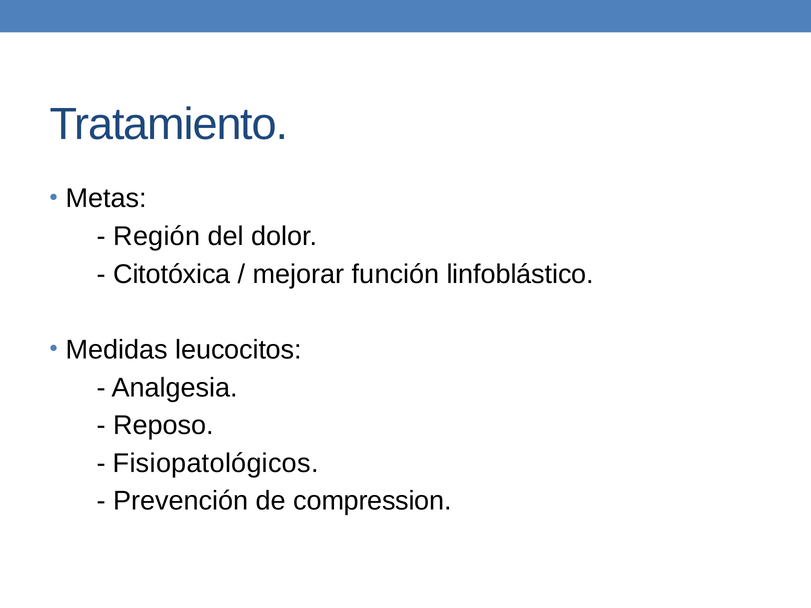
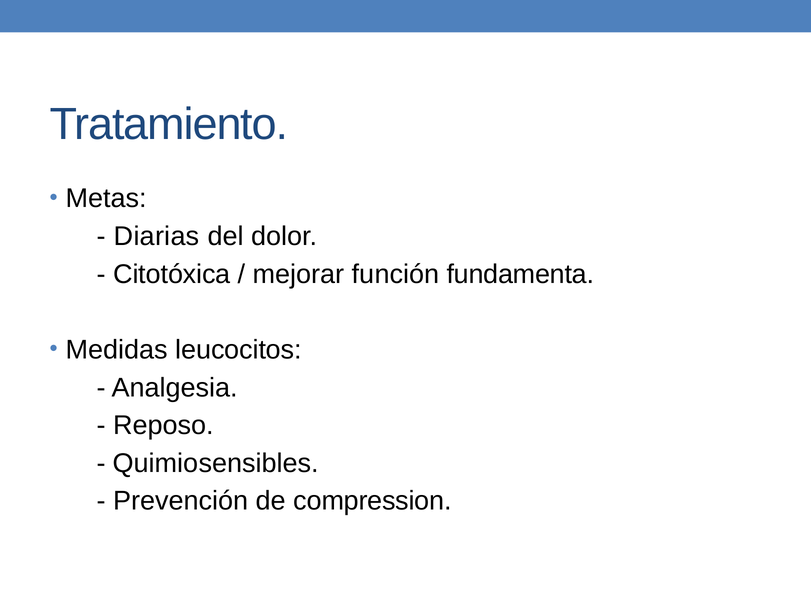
Región: Región -> Diarias
linfoblástico: linfoblástico -> fundamenta
Fisiopatológicos: Fisiopatológicos -> Quimiosensibles
